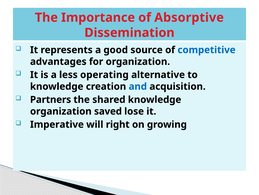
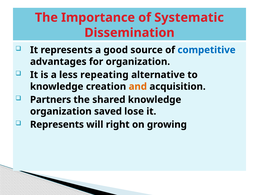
Absorptive: Absorptive -> Systematic
operating: operating -> repeating
and colour: blue -> orange
Imperative at (57, 124): Imperative -> Represents
